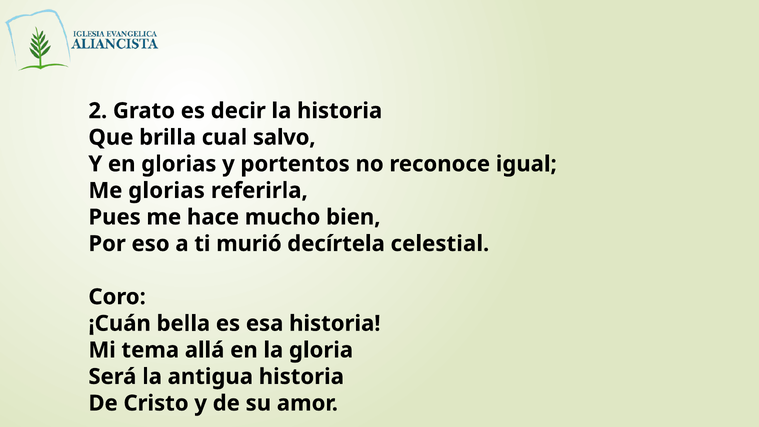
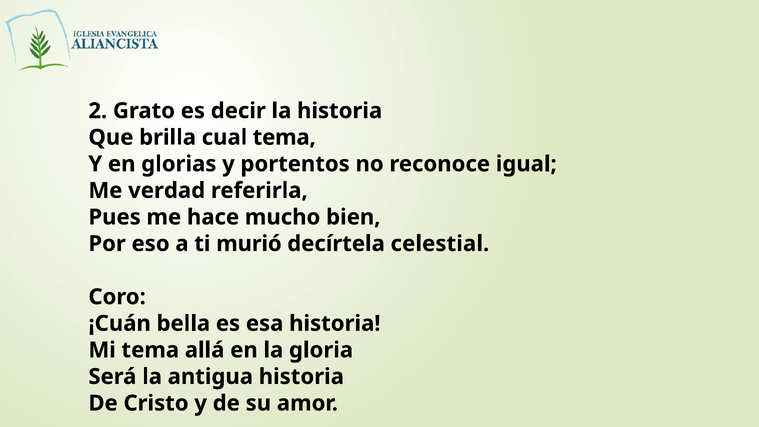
cual salvo: salvo -> tema
Me glorias: glorias -> verdad
